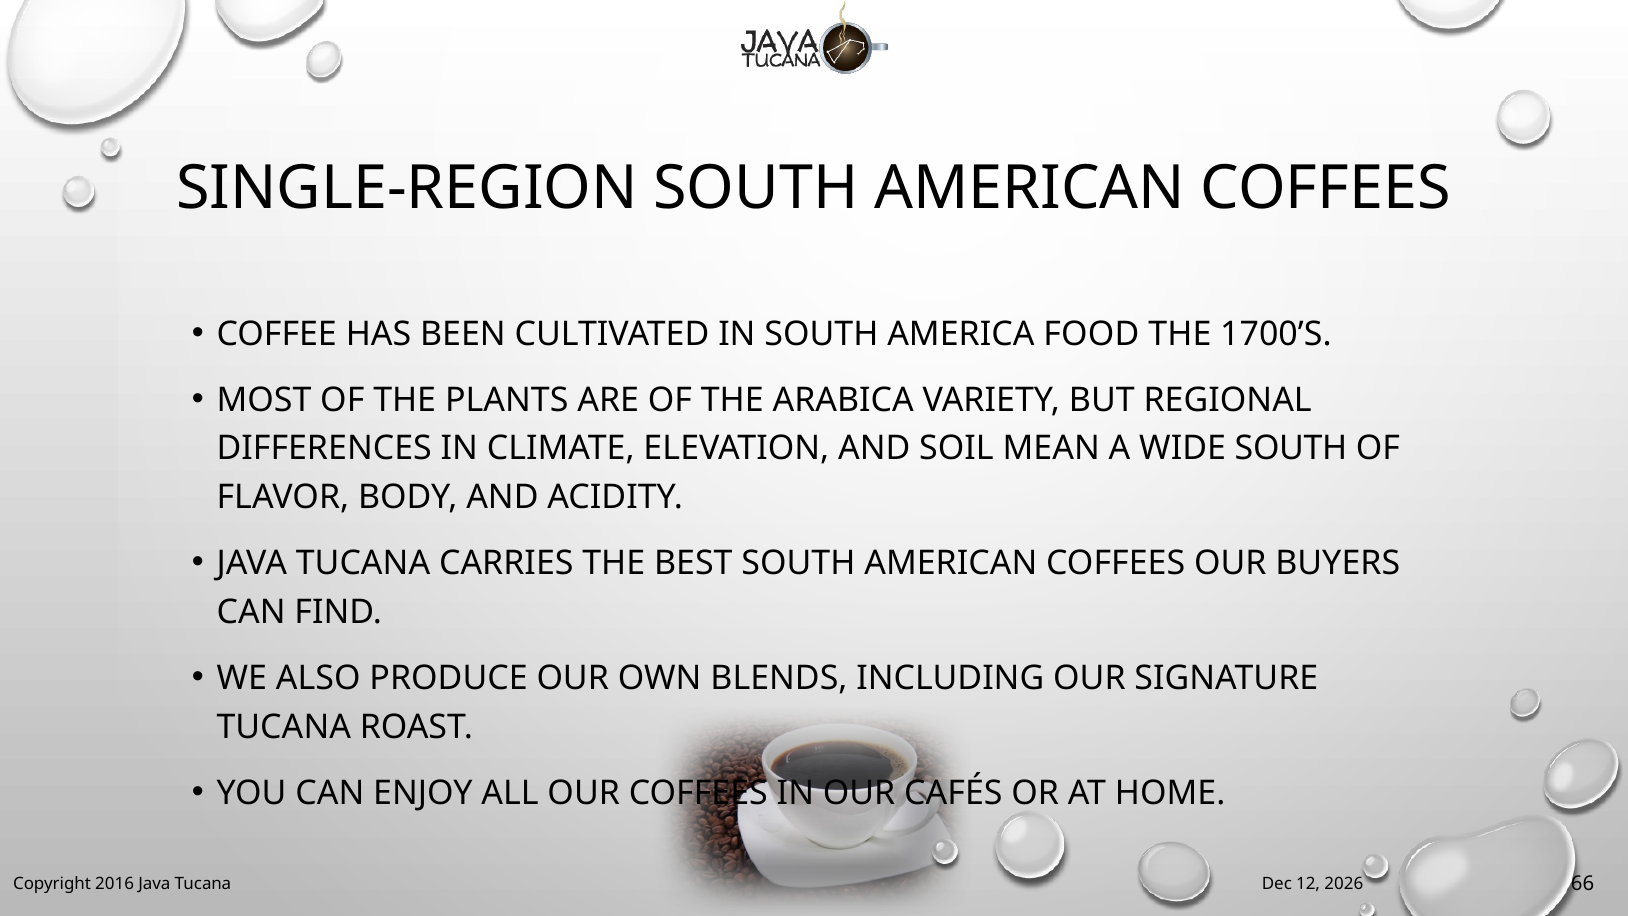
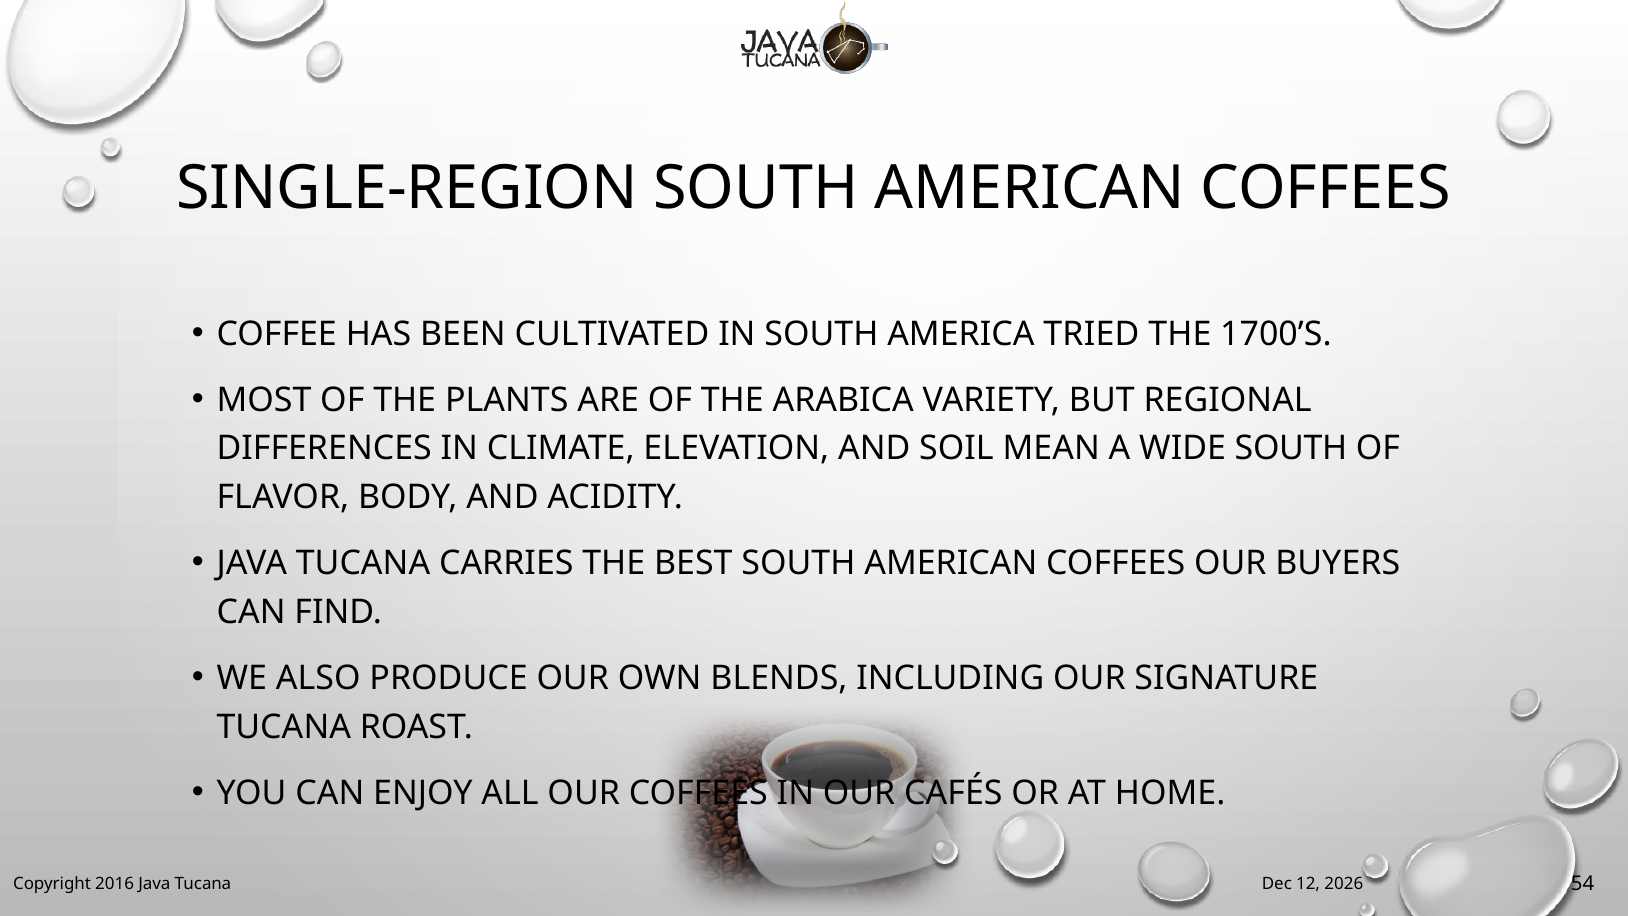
FOOD: FOOD -> TRIED
66: 66 -> 54
